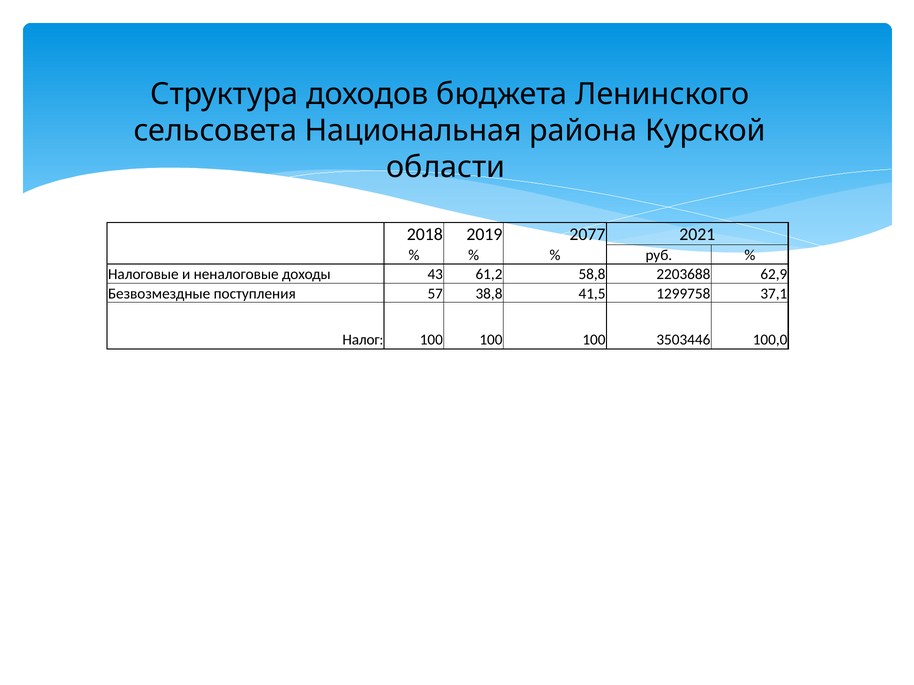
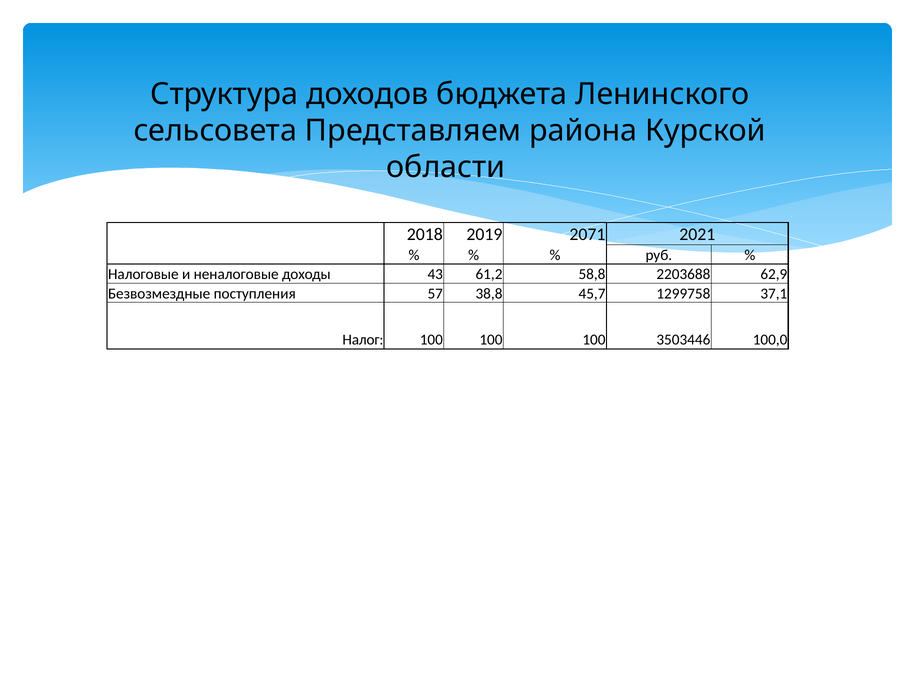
Национальная: Национальная -> Представляем
2077: 2077 -> 2071
41,5: 41,5 -> 45,7
